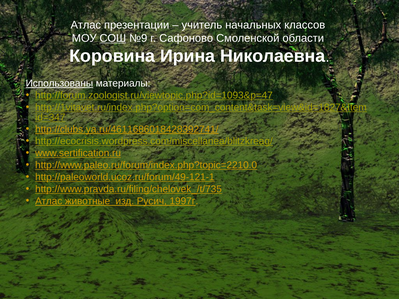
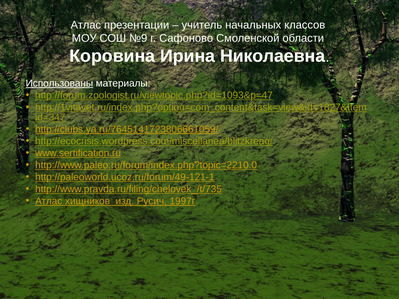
СОШ underline: present -> none
http://clubs.ya.ru/4611686018428392741/: http://clubs.ya.ru/4611686018428392741/ -> http://clubs.ya.ru/7645141723806661059/
животные: животные -> хищников
